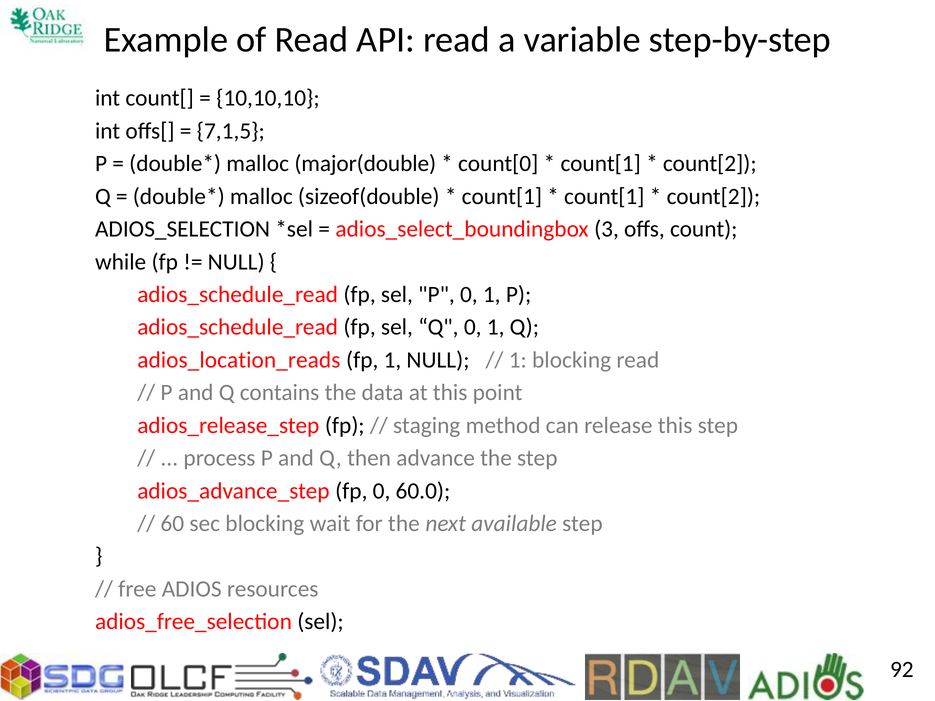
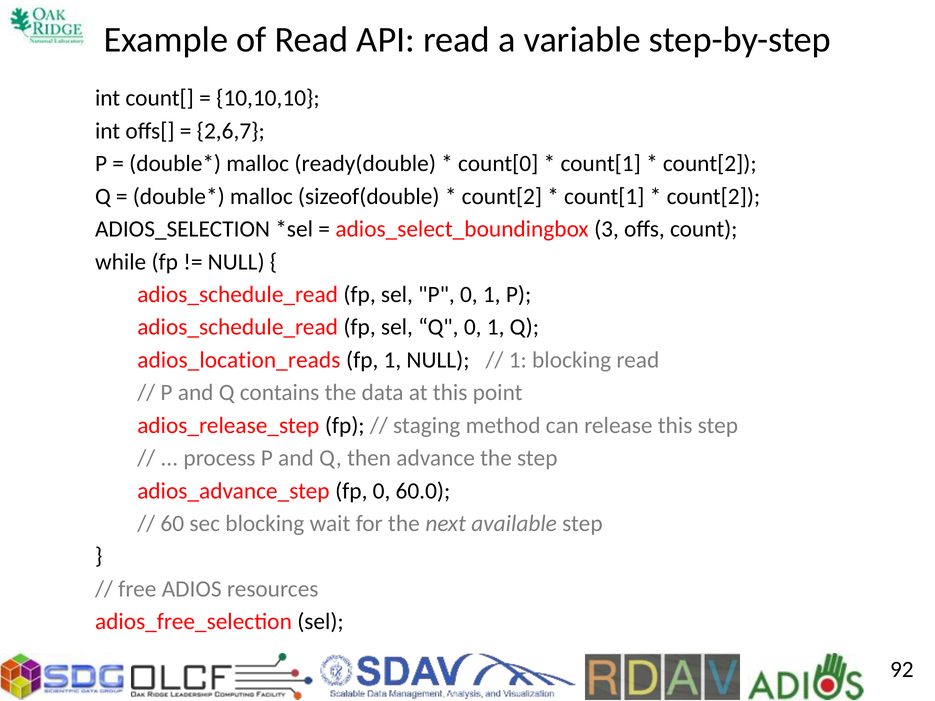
7,1,5: 7,1,5 -> 2,6,7
major(double: major(double -> ready(double
count[1 at (502, 196): count[1 -> count[2
